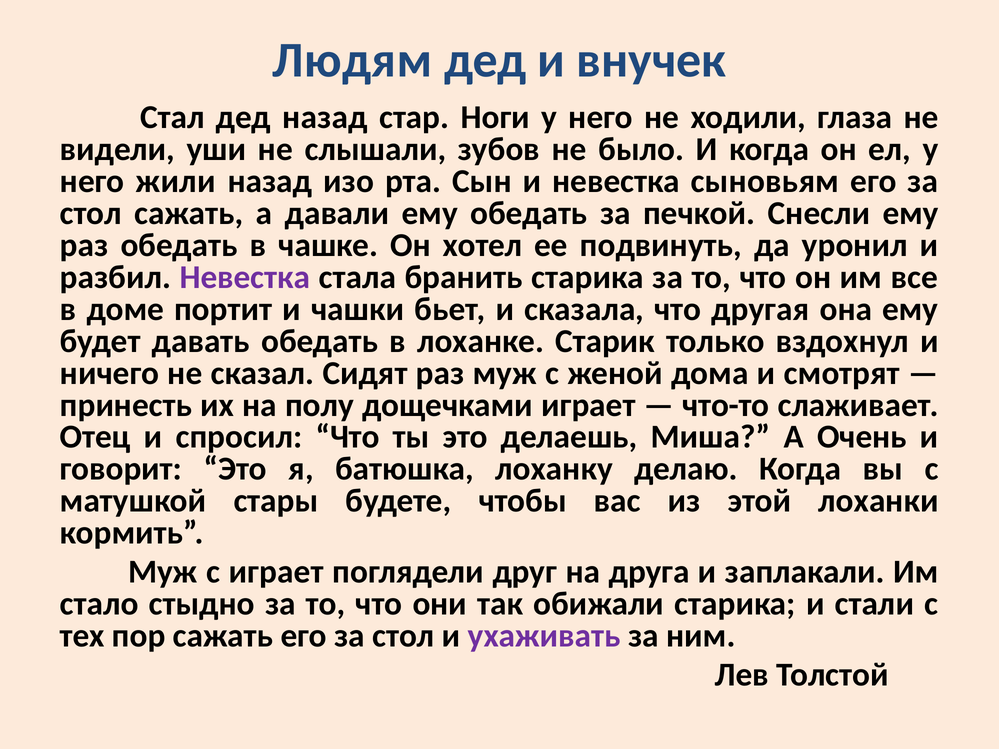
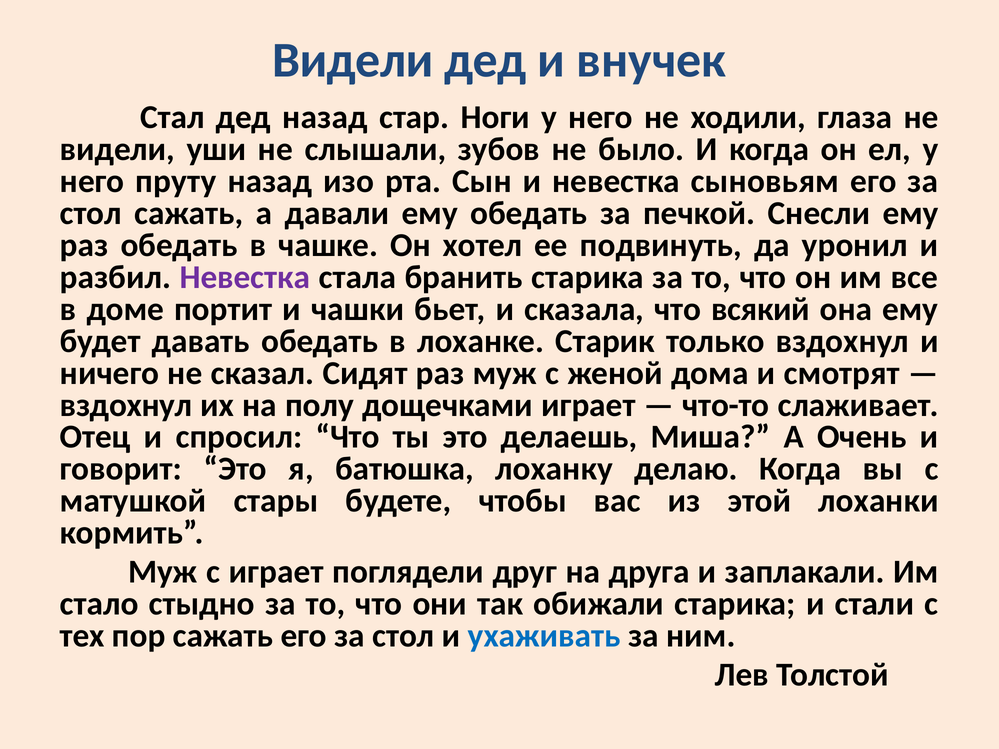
Людям at (352, 60): Людям -> Видели
жили: жили -> пруту
другая: другая -> всякий
принесть at (126, 405): принесть -> вздохнул
ухаживать colour: purple -> blue
